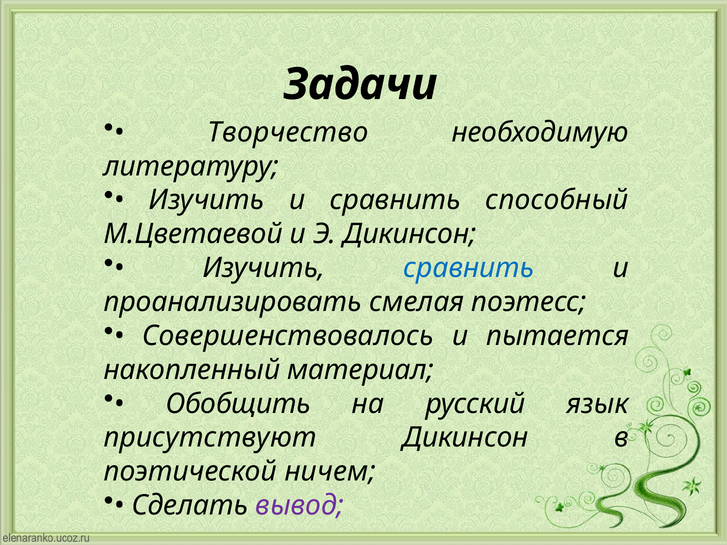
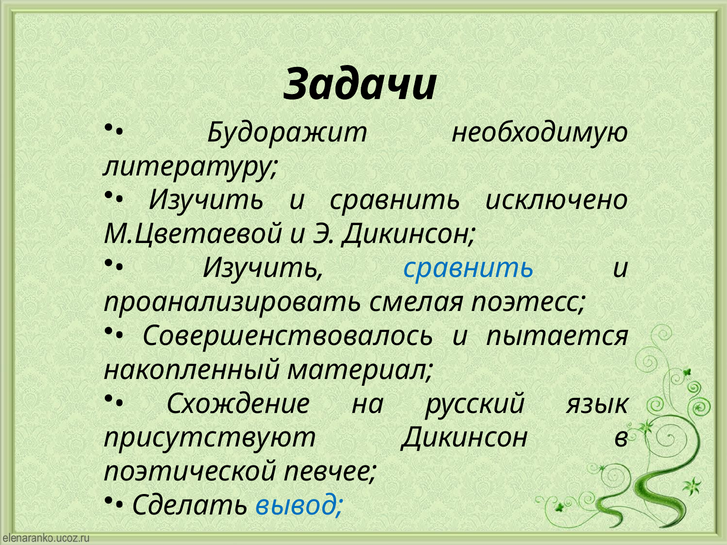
Творчество: Творчество -> Будоражит
способный: способный -> исключено
Обобщить: Обобщить -> Схождение
ничем: ничем -> певчее
вывод colour: purple -> blue
